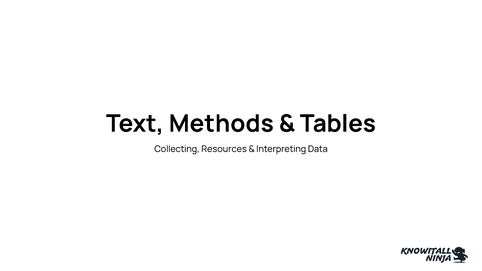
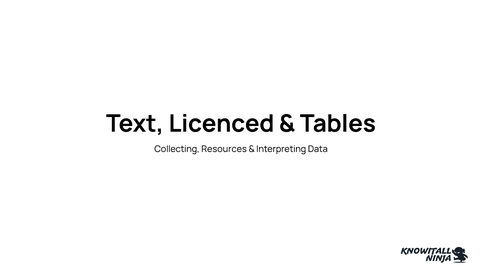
Methods: Methods -> Licenced
